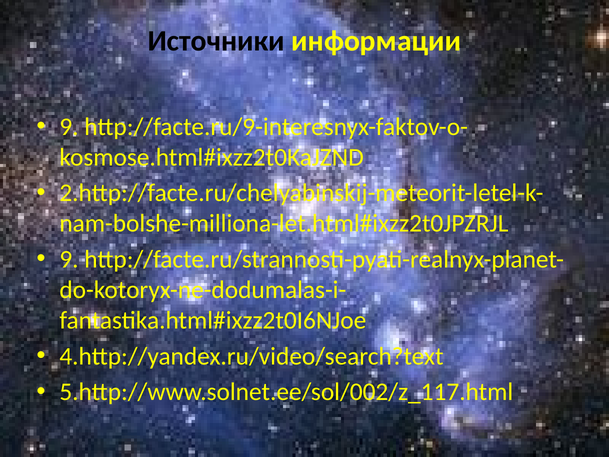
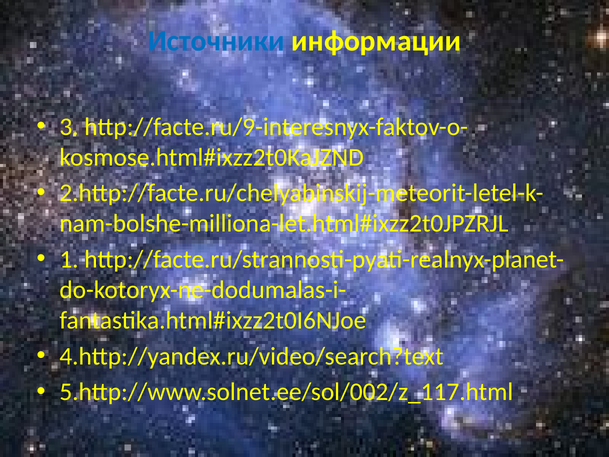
Источники colour: black -> blue
9 at (69, 127): 9 -> 3
9 at (69, 259): 9 -> 1
